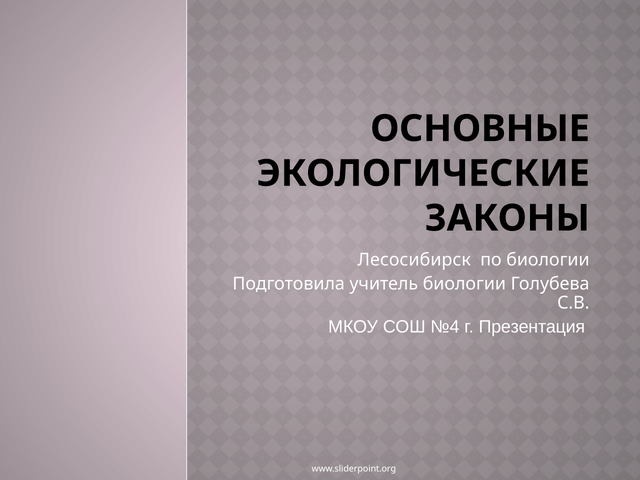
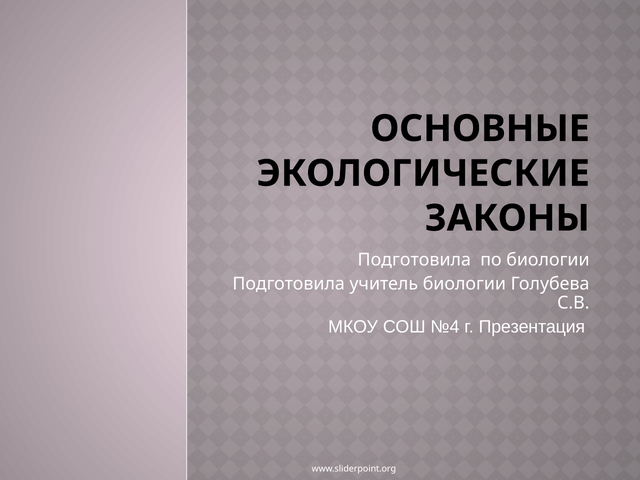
Лесосибирск at (414, 260): Лесосибирск -> Подготовила
